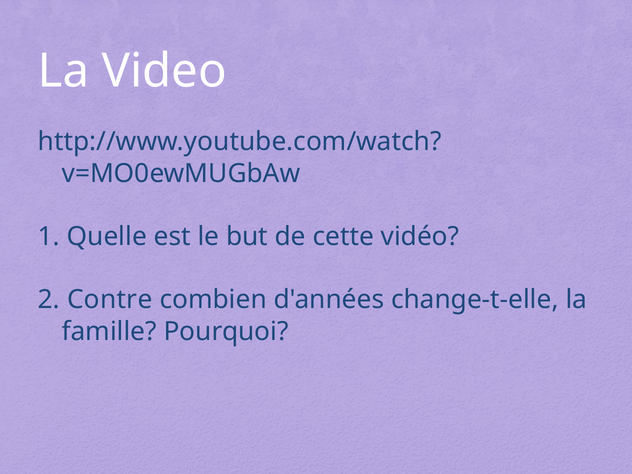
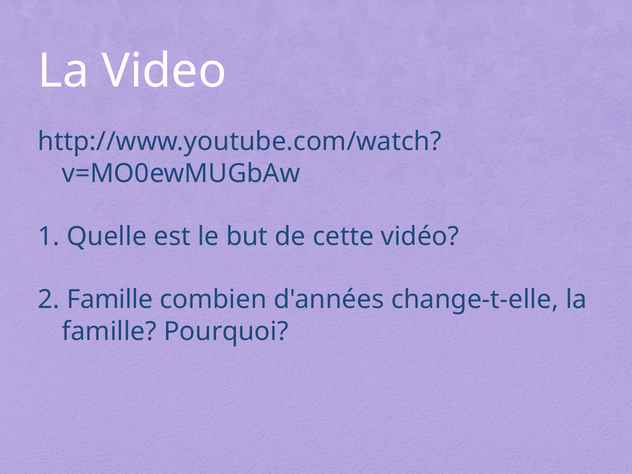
2 Contre: Contre -> Famille
